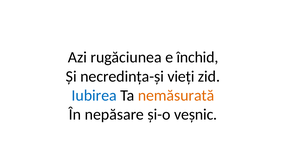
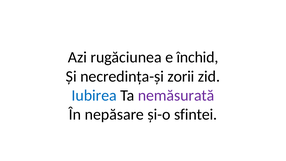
vieți: vieți -> zorii
nemăsurată colour: orange -> purple
veșnic: veșnic -> sfintei
